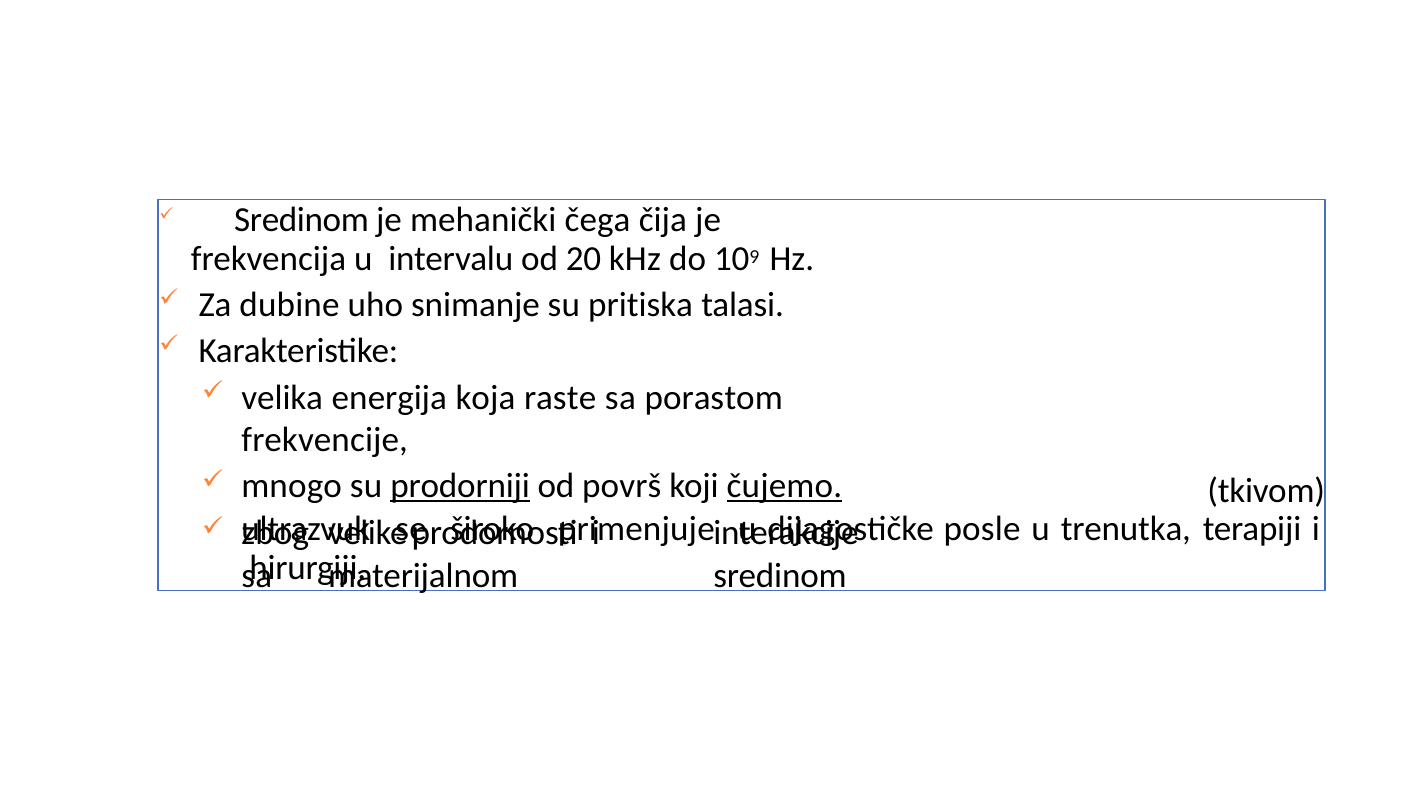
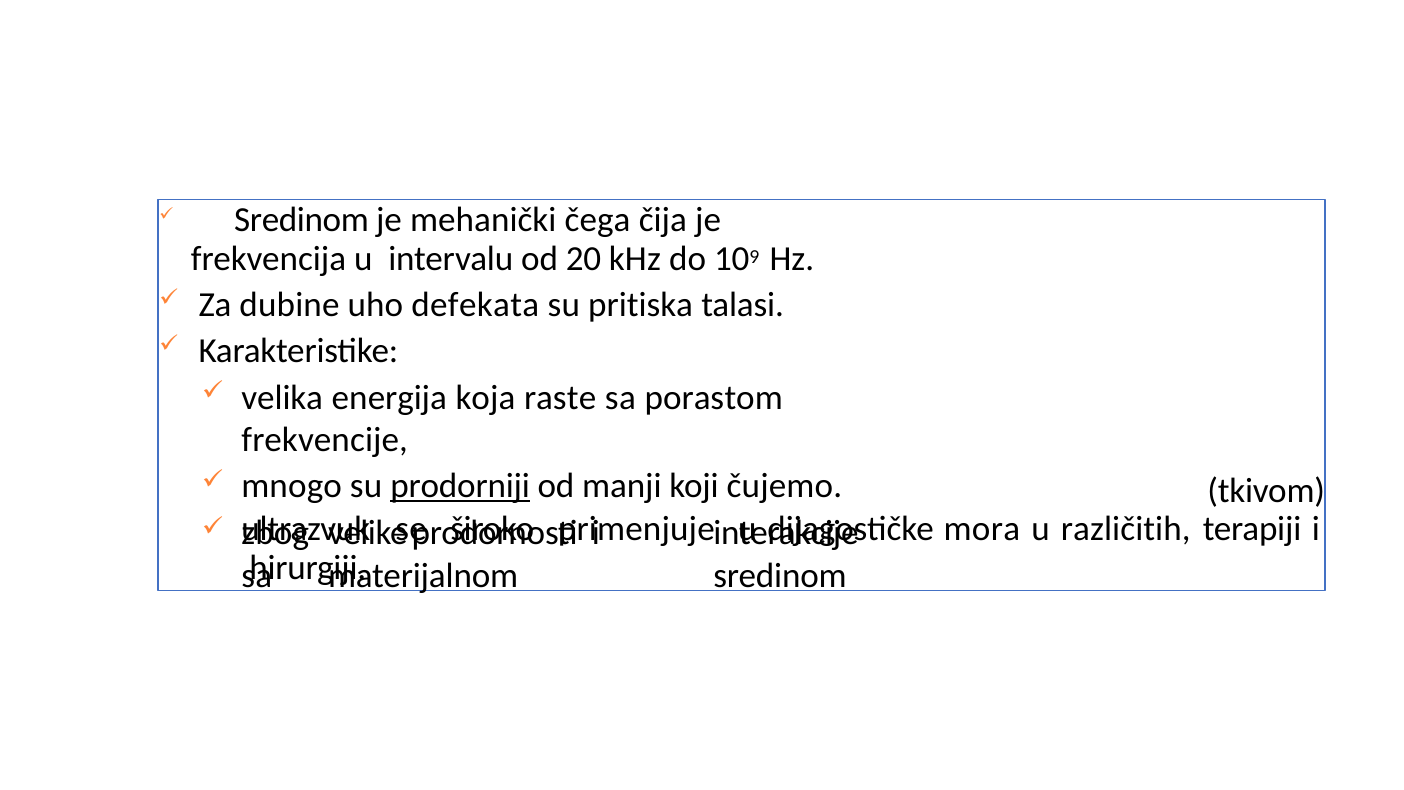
snimanje: snimanje -> defekata
površ: površ -> manji
čujemo underline: present -> none
posle: posle -> mora
trenutka: trenutka -> različitih
